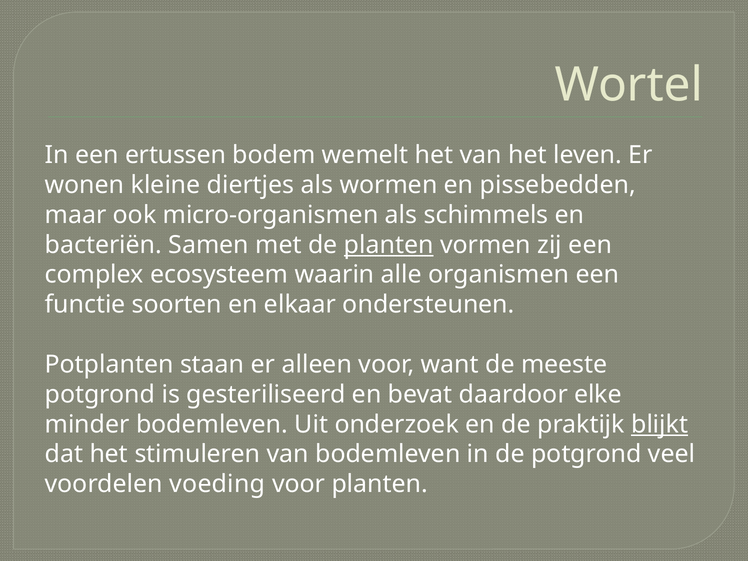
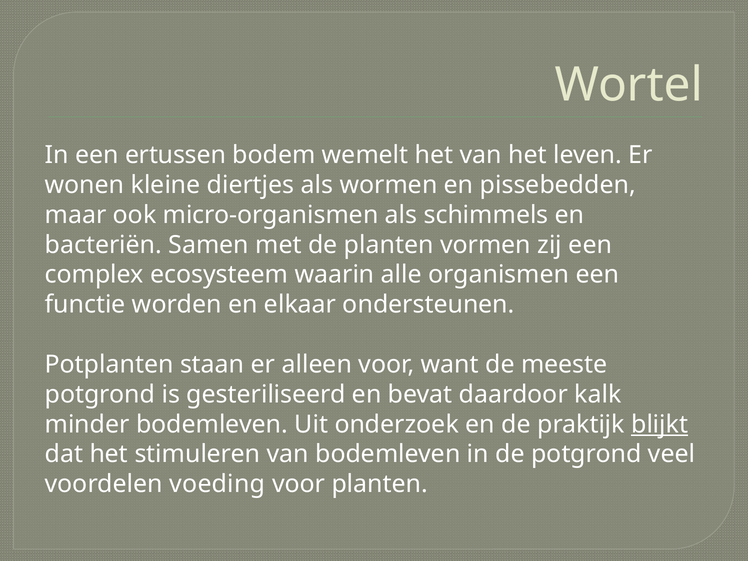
planten at (389, 245) underline: present -> none
soorten: soorten -> worden
elke: elke -> kalk
